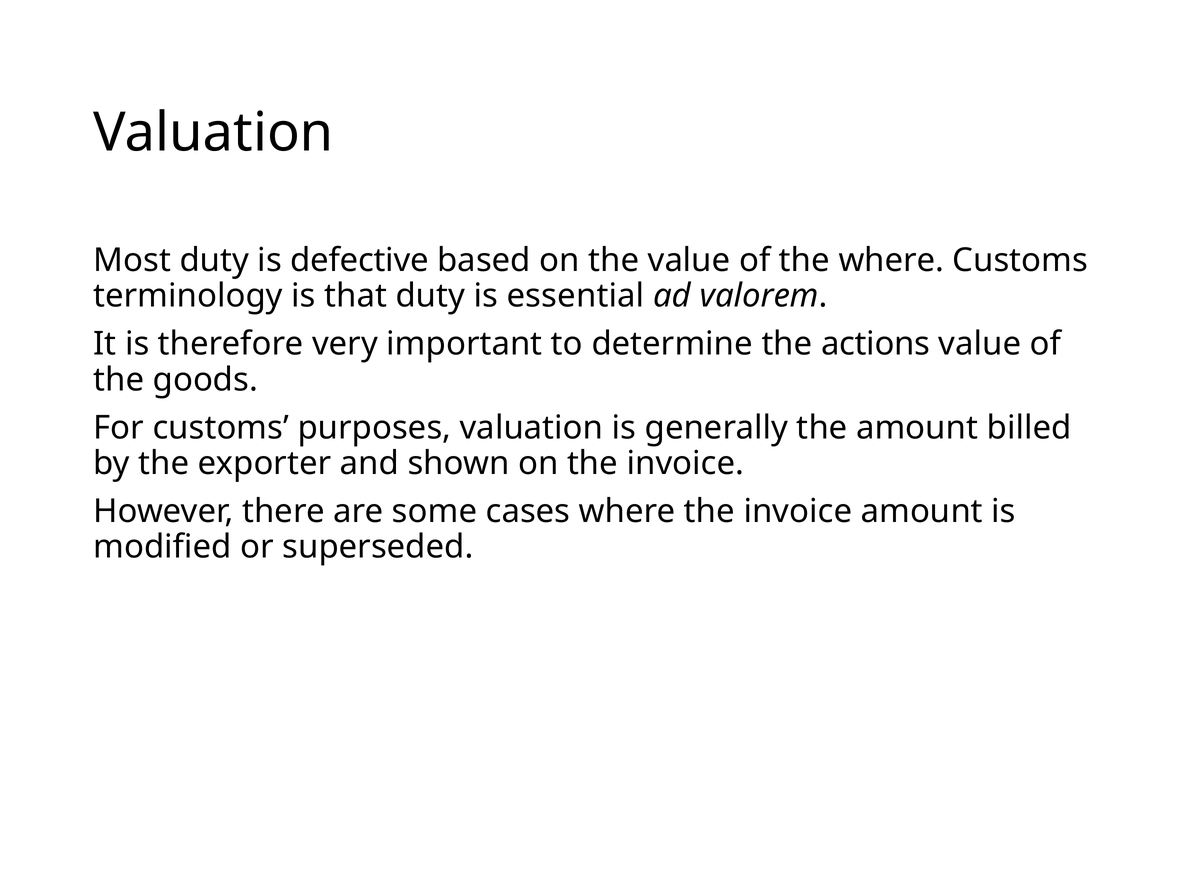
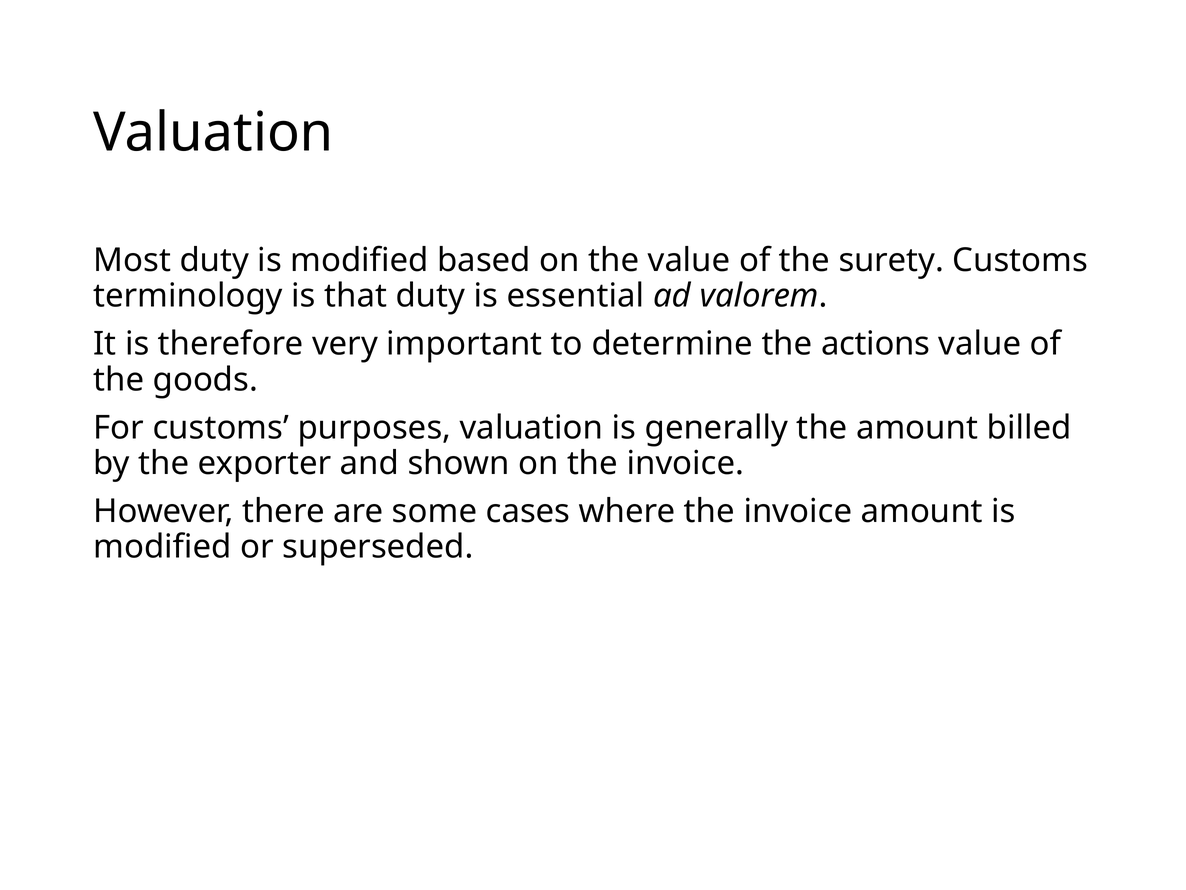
duty is defective: defective -> modified
the where: where -> surety
